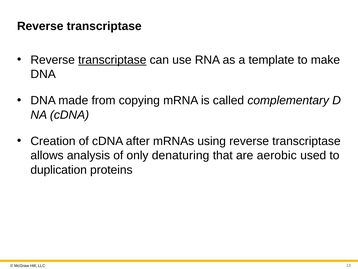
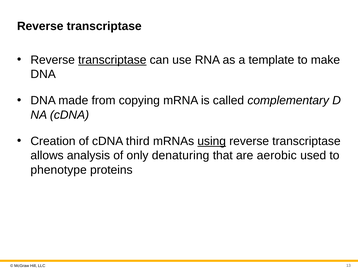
after: after -> third
using underline: none -> present
duplication: duplication -> phenotype
